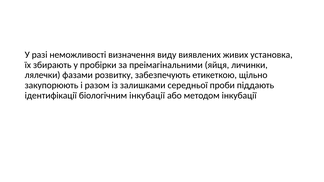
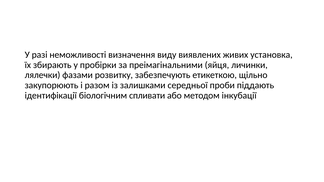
біологічним інкубації: інкубації -> спливати
